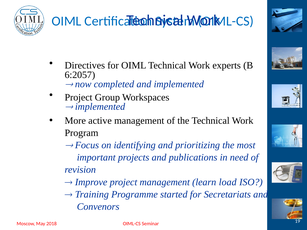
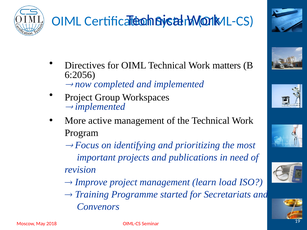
experts: experts -> matters
6:2057: 6:2057 -> 6:2056
